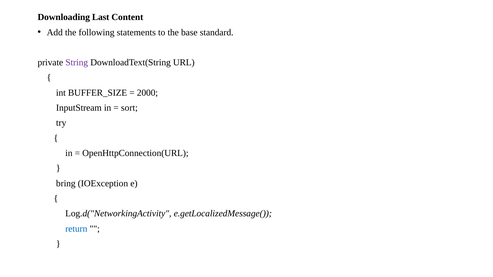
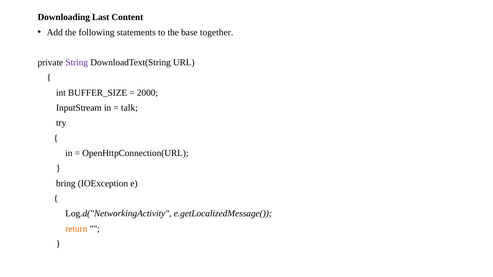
standard: standard -> together
sort: sort -> talk
return colour: blue -> orange
